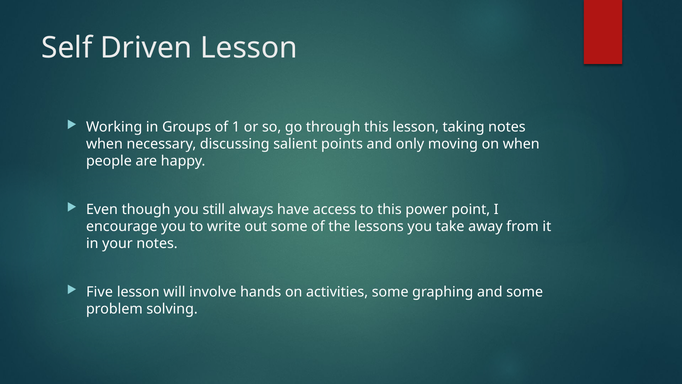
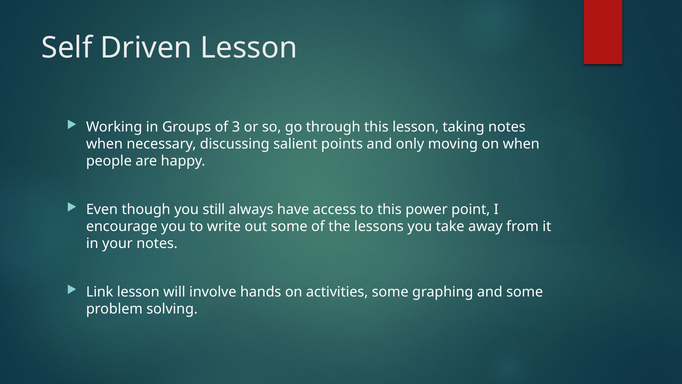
1: 1 -> 3
Five: Five -> Link
